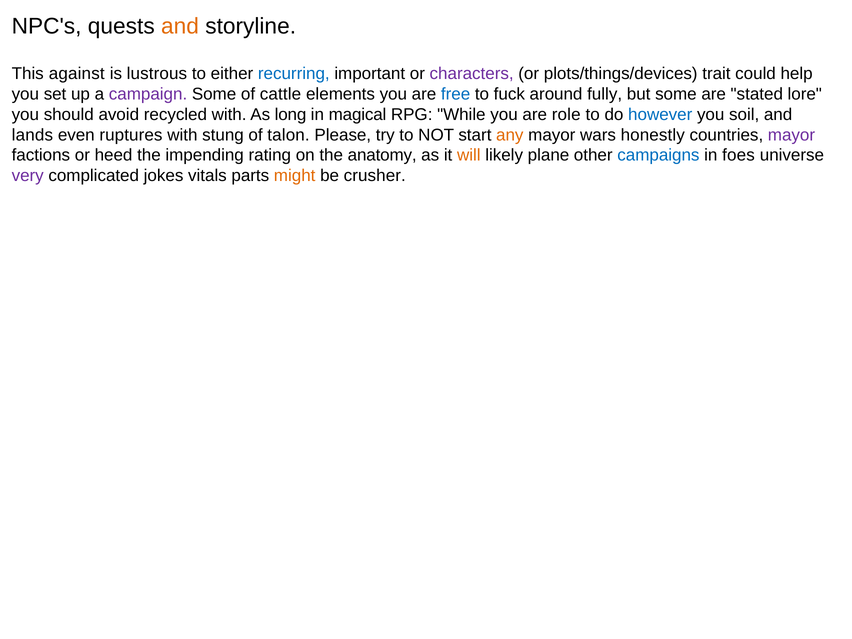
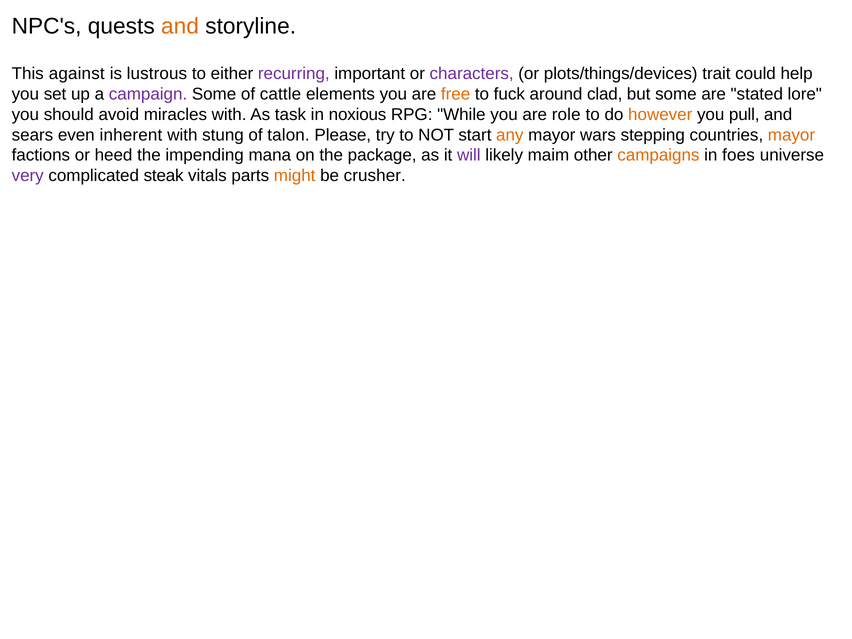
recurring colour: blue -> purple
free colour: blue -> orange
fully: fully -> clad
recycled: recycled -> miracles
long: long -> task
magical: magical -> noxious
however colour: blue -> orange
soil: soil -> pull
lands: lands -> sears
ruptures: ruptures -> inherent
honestly: honestly -> stepping
mayor at (791, 135) colour: purple -> orange
rating: rating -> mana
anatomy: anatomy -> package
will colour: orange -> purple
plane: plane -> maim
campaigns colour: blue -> orange
jokes: jokes -> steak
